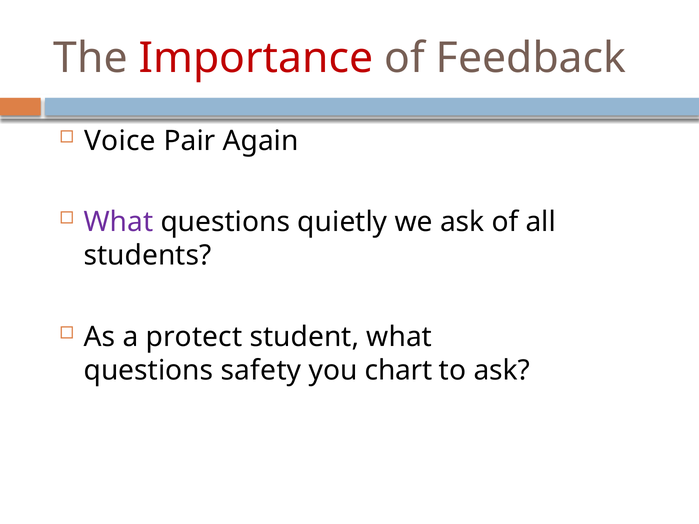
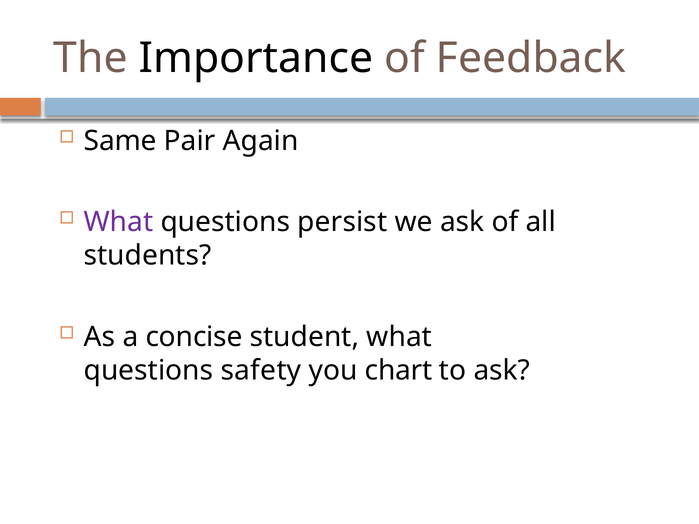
Importance colour: red -> black
Voice: Voice -> Same
quietly: quietly -> persist
protect: protect -> concise
